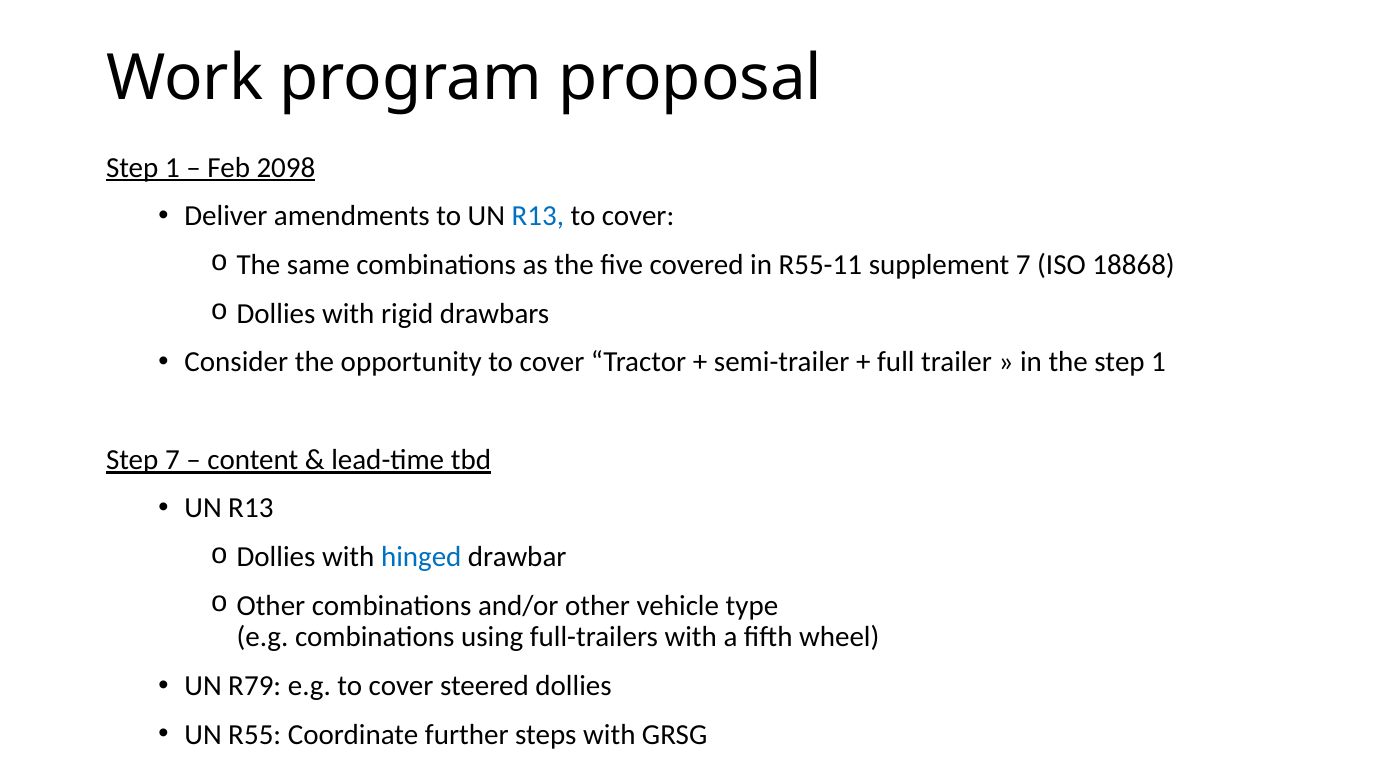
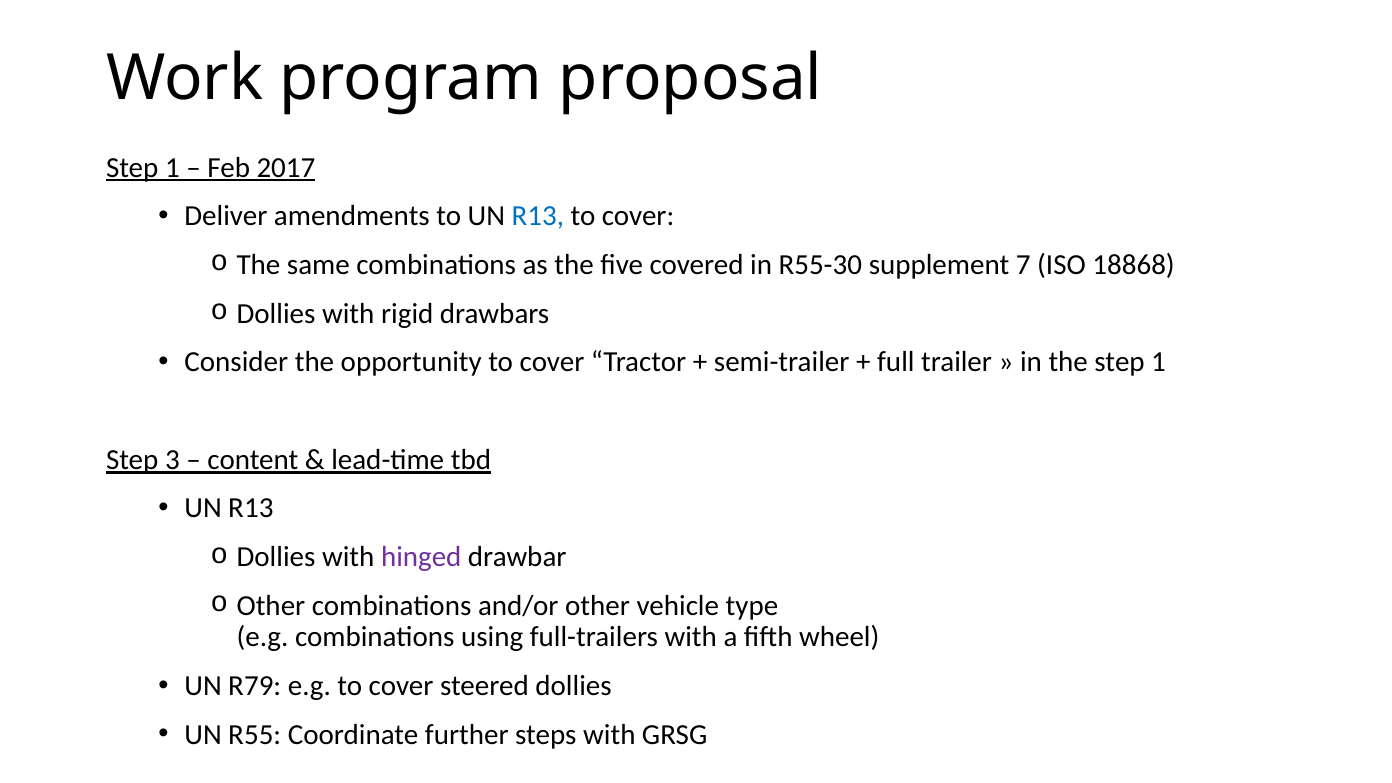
2098: 2098 -> 2017
R55-11: R55-11 -> R55-30
Step 7: 7 -> 3
hinged colour: blue -> purple
